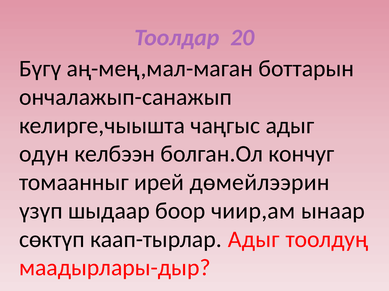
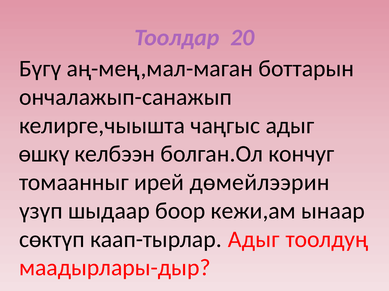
одун: одун -> ѳшкү
чиир,ам: чиир,ам -> кежи,ам
